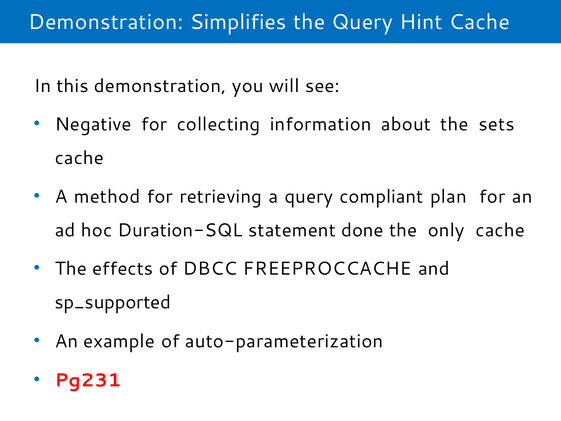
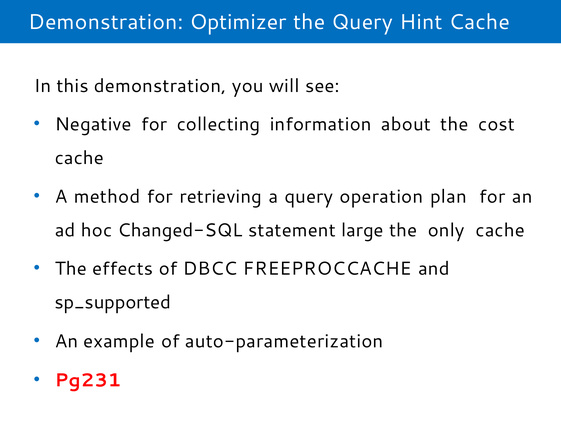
Simplifies: Simplifies -> Optimizer
sets: sets -> cost
compliant: compliant -> operation
Duration-SQL: Duration-SQL -> Changed-SQL
done: done -> large
